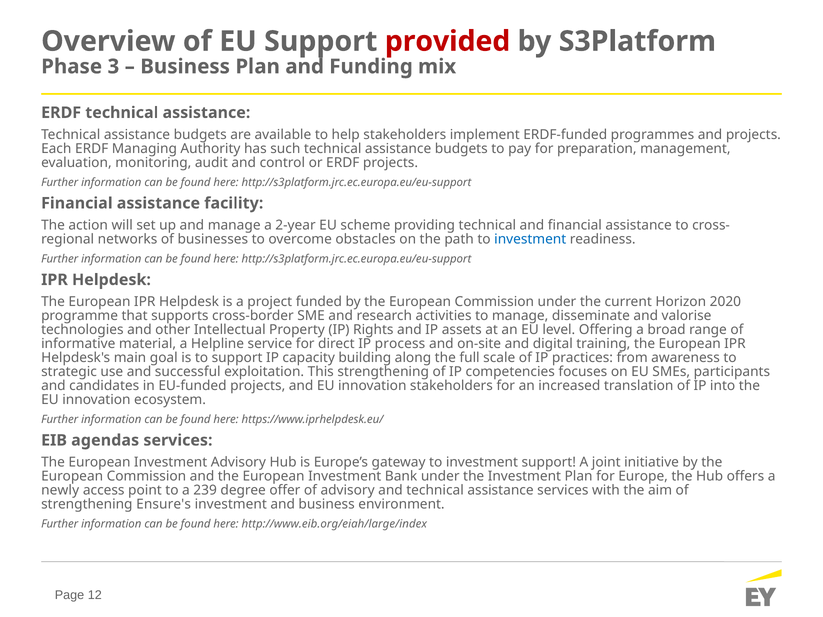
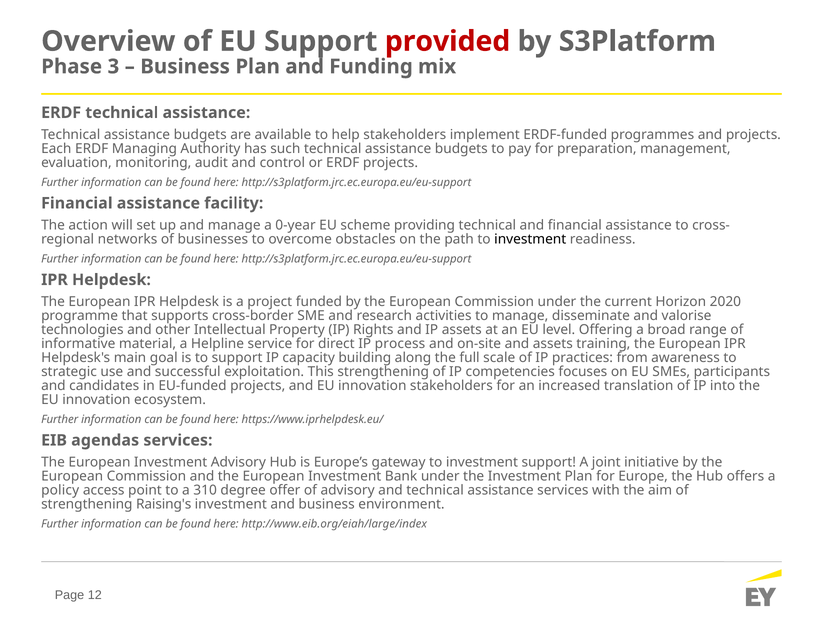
2-year: 2-year -> 0-year
investment at (530, 239) colour: blue -> black
and digital: digital -> assets
newly: newly -> policy
239: 239 -> 310
Ensure's: Ensure's -> Raising's
